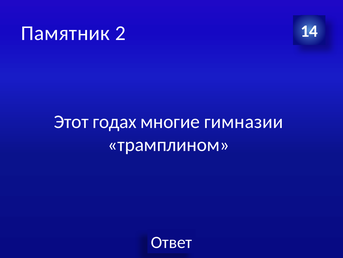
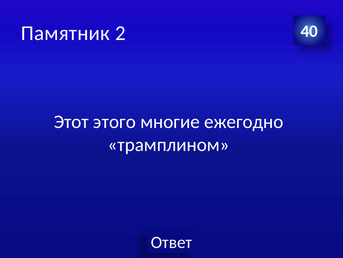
14: 14 -> 40
годах: годах -> этого
гимназии: гимназии -> ежегодно
